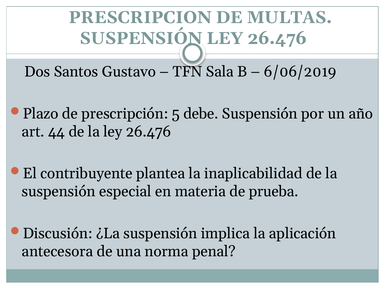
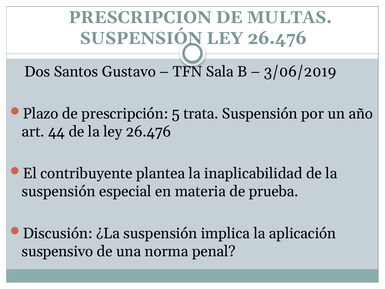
6/06/2019: 6/06/2019 -> 3/06/2019
debe: debe -> trata
antecesora: antecesora -> suspensivo
